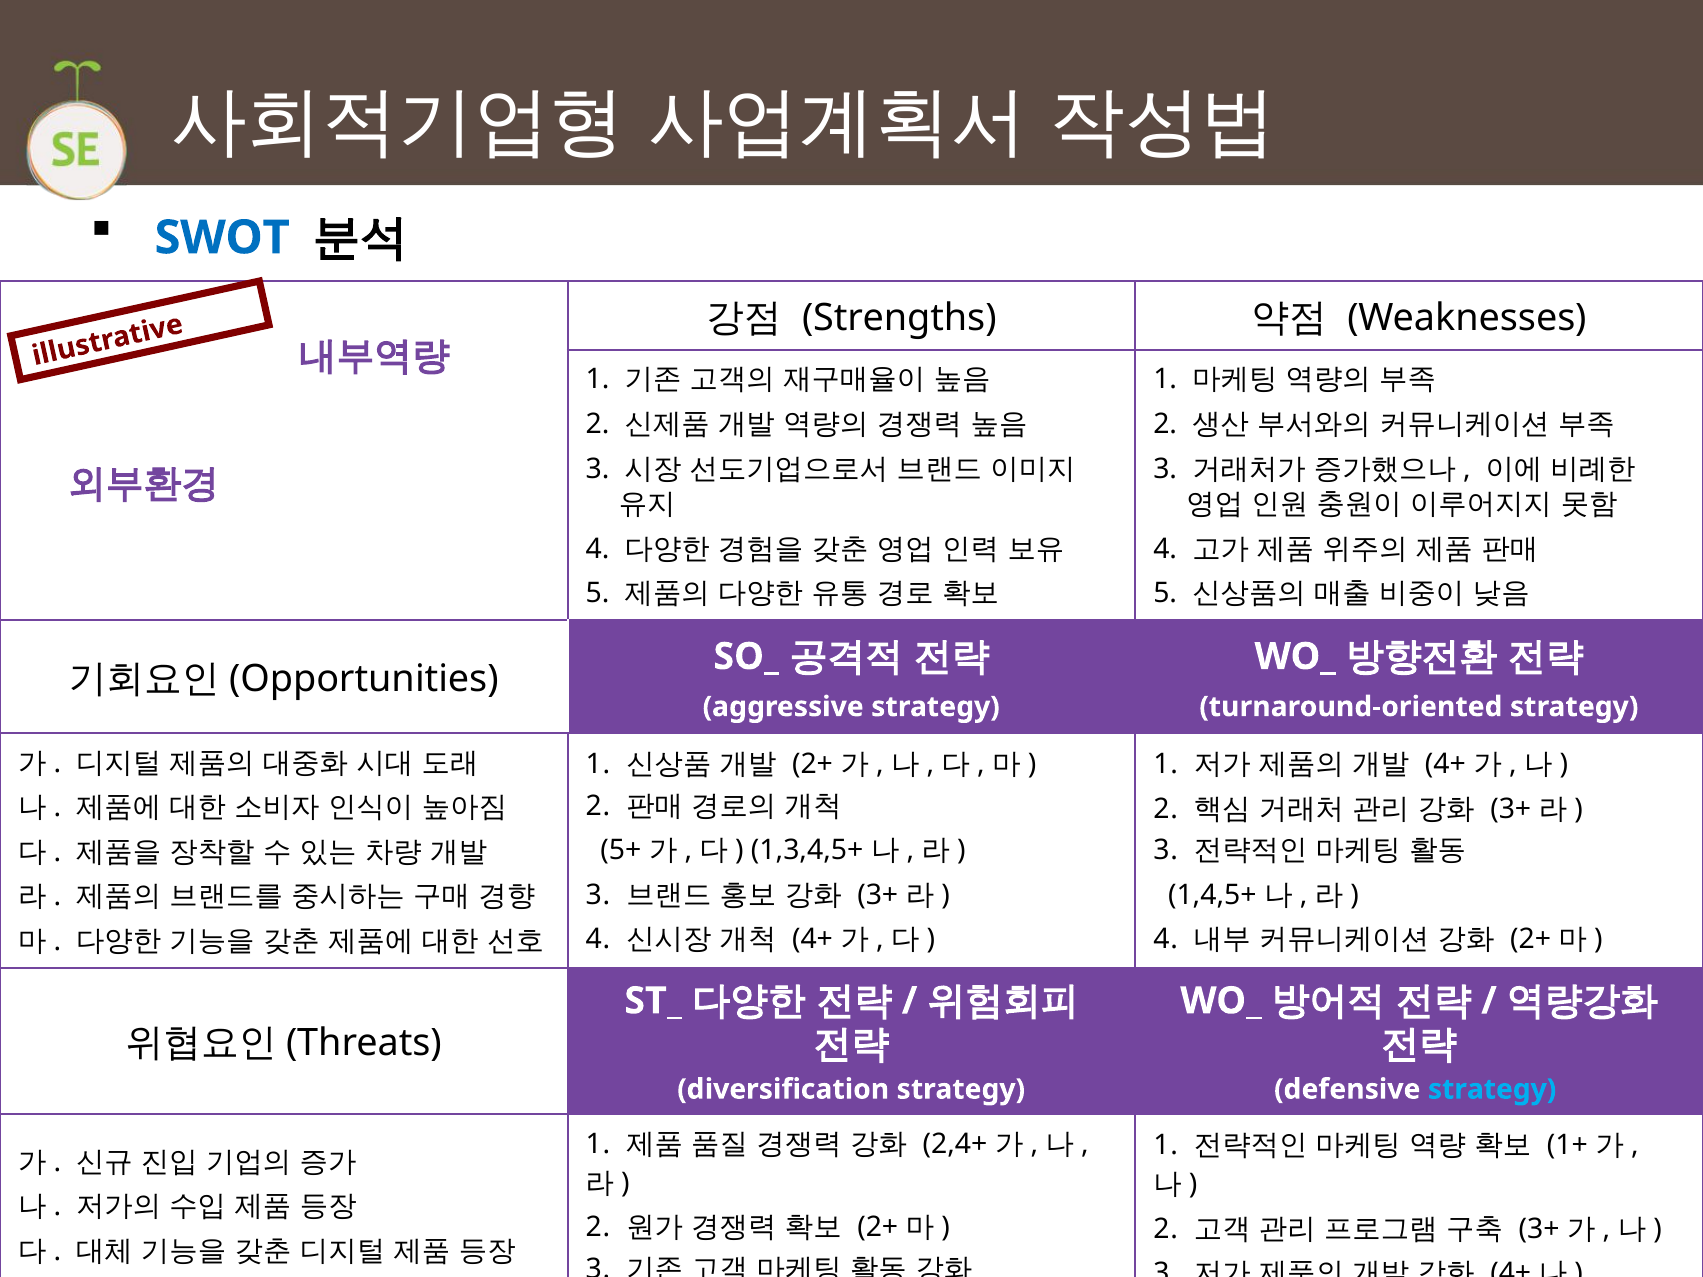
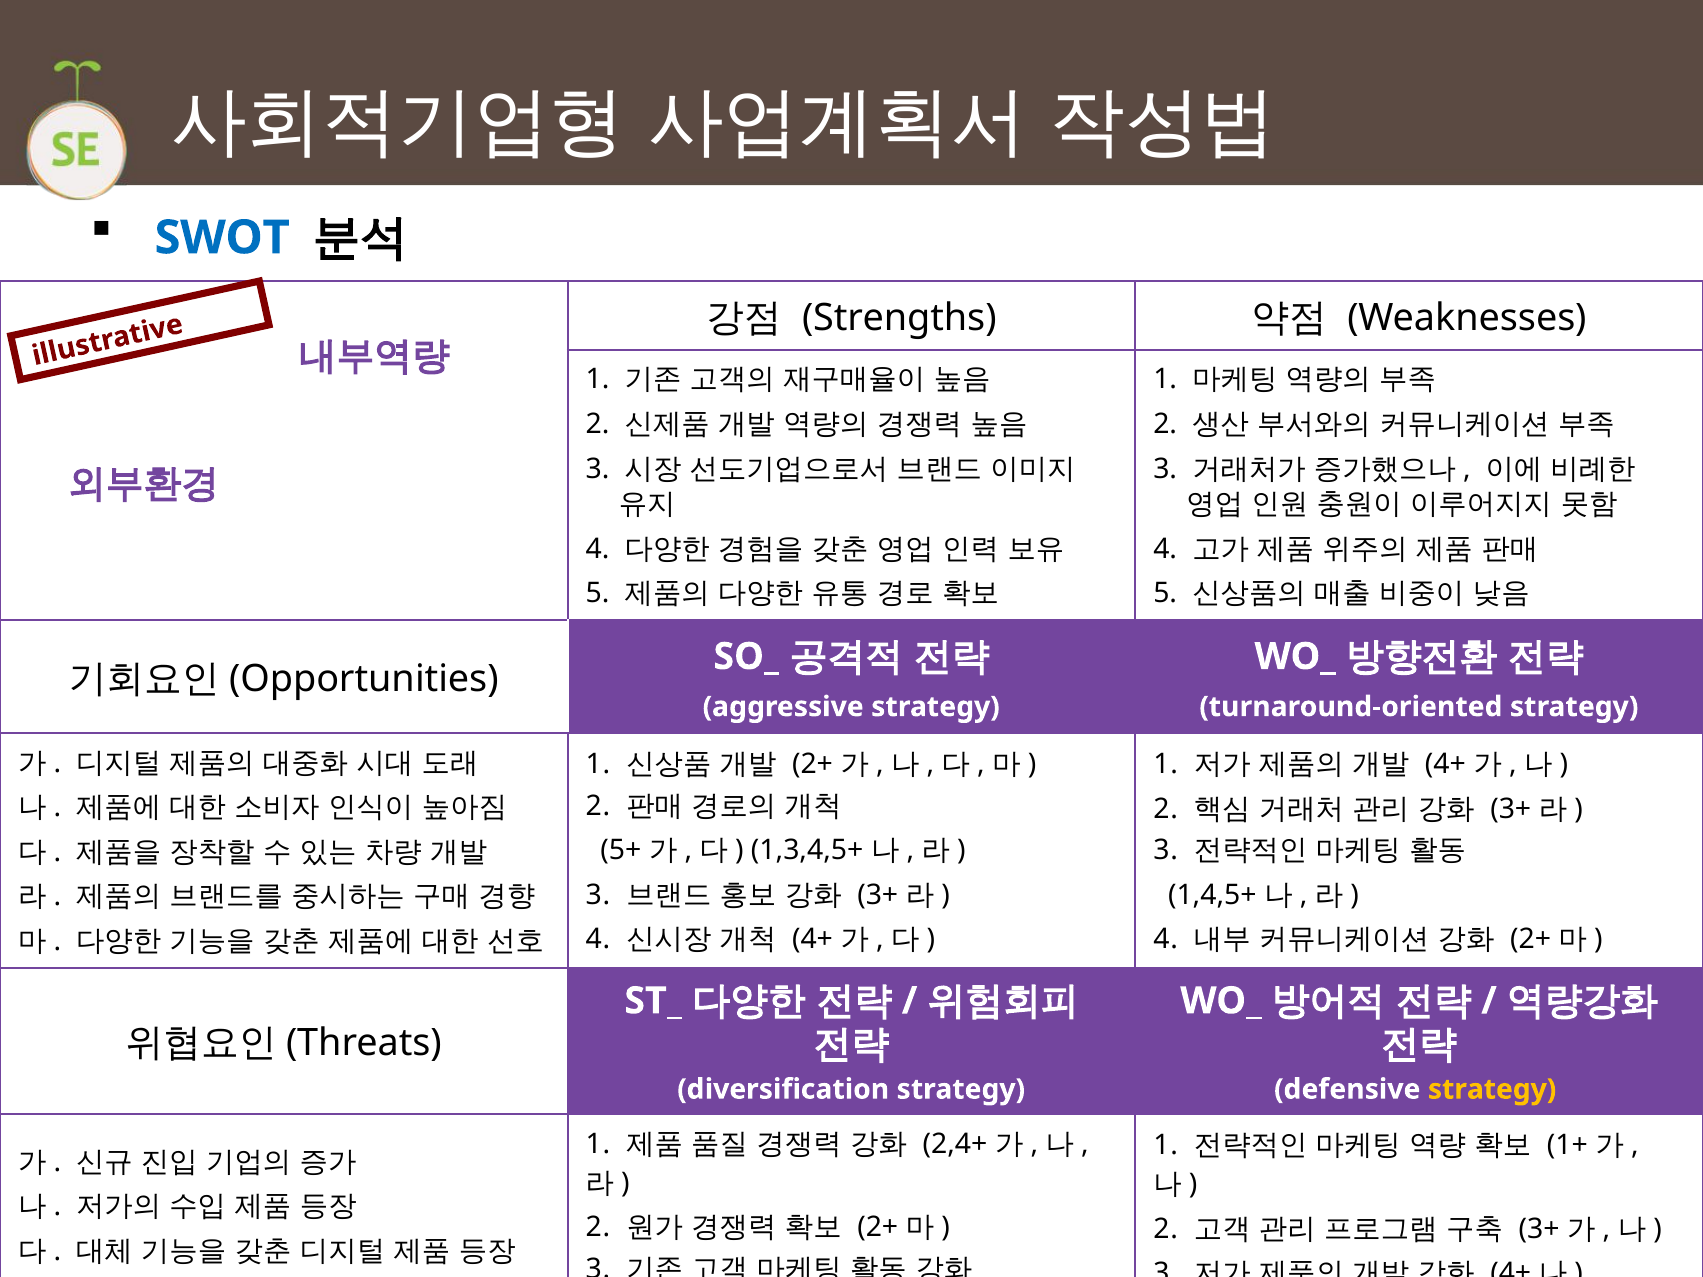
strategy at (1492, 1090) colour: light blue -> yellow
